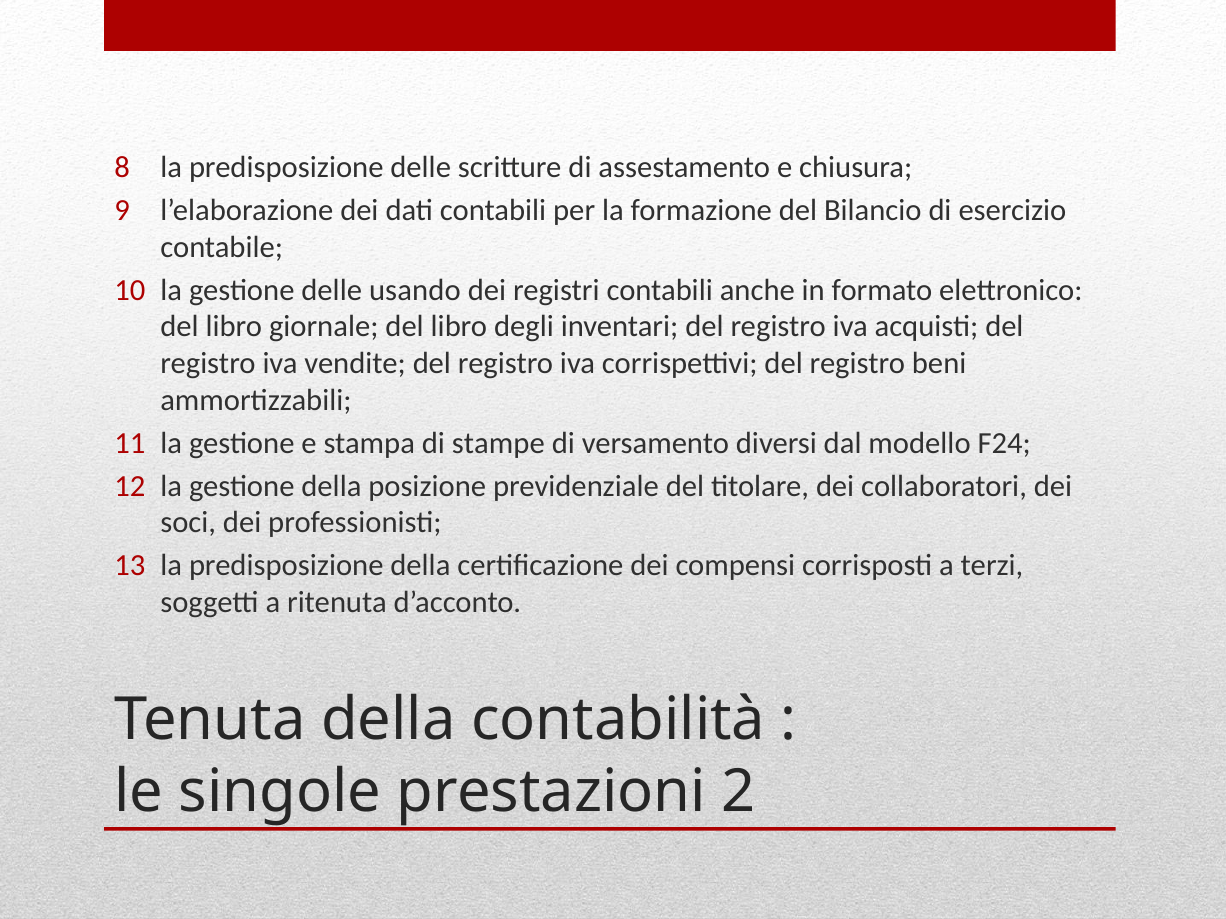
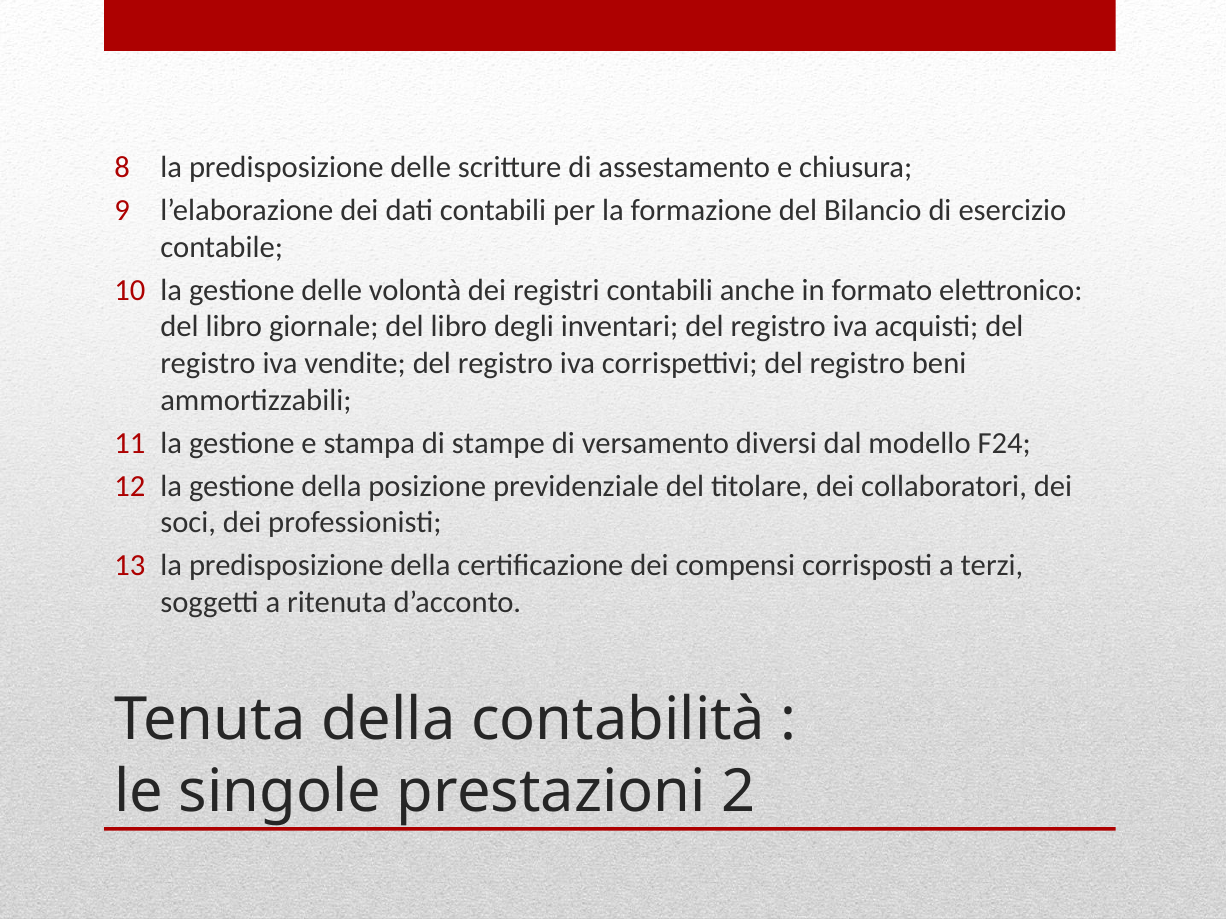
usando: usando -> volontà
